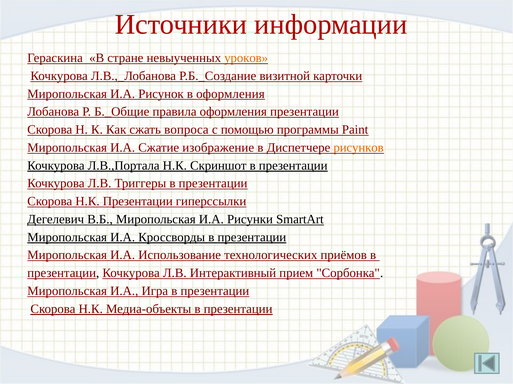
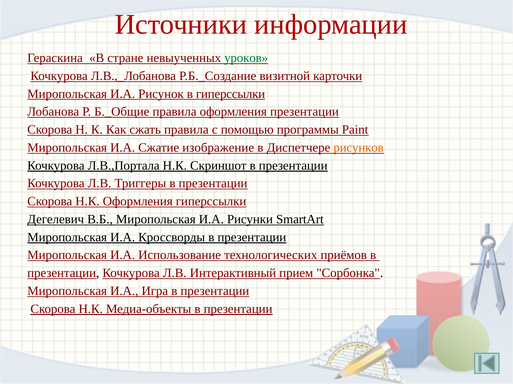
уроков colour: orange -> green
в оформления: оформления -> гиперссылки
сжать вопроса: вопроса -> правила
Н.К Презентации: Презентации -> Оформления
